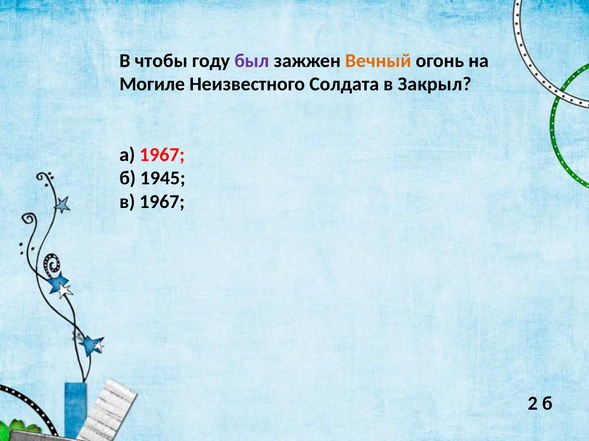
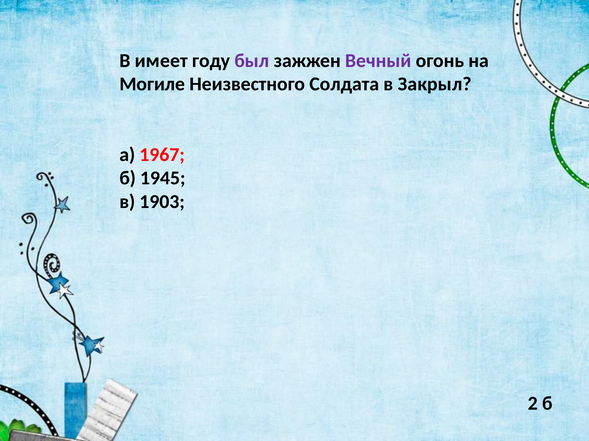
чтобы: чтобы -> имеет
Вечный colour: orange -> purple
в 1967: 1967 -> 1903
